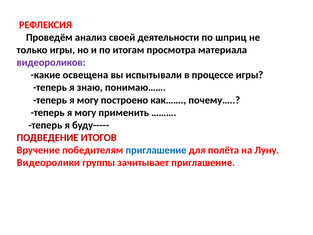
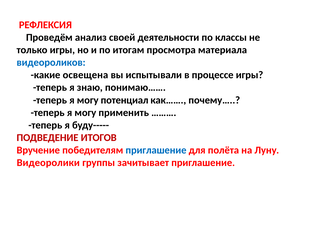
шприц: шприц -> классы
видеороликов colour: purple -> blue
построено: построено -> потенциал
